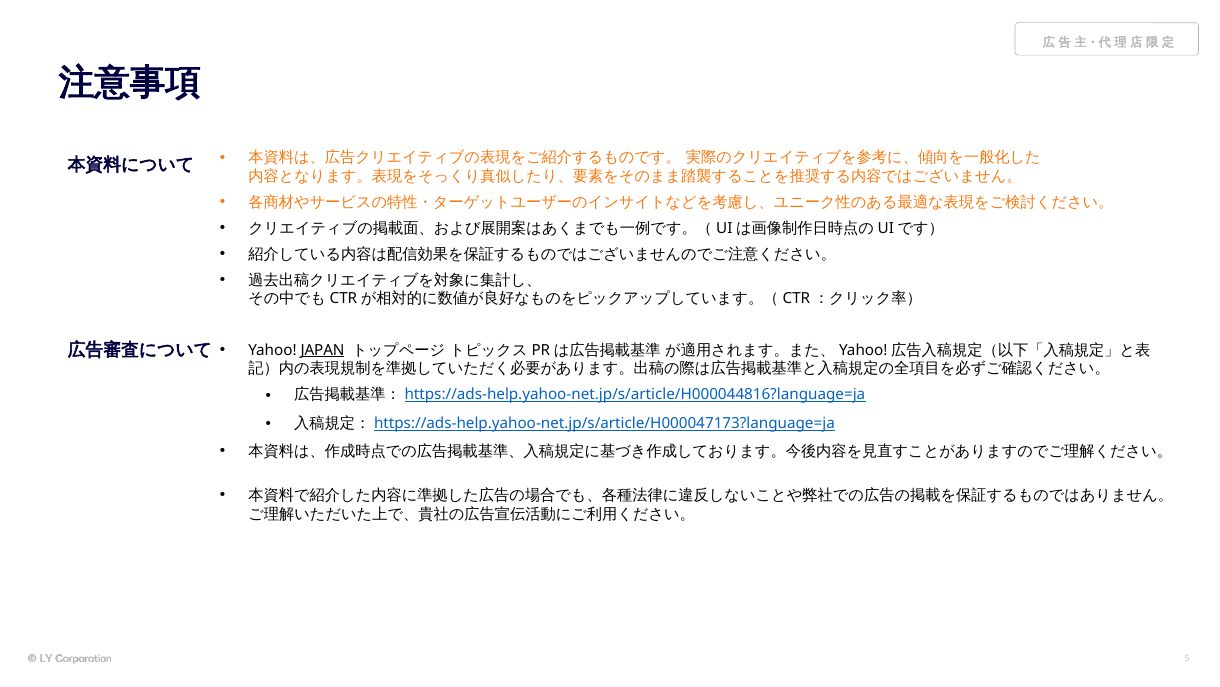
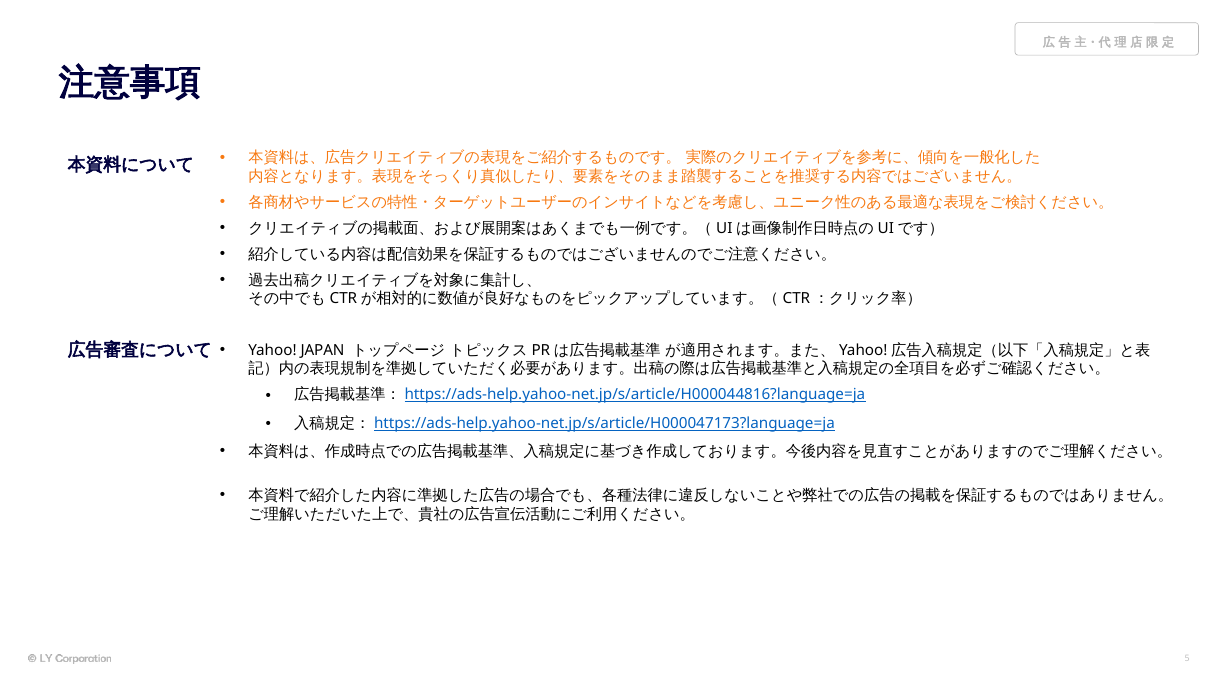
JAPAN underline: present -> none
